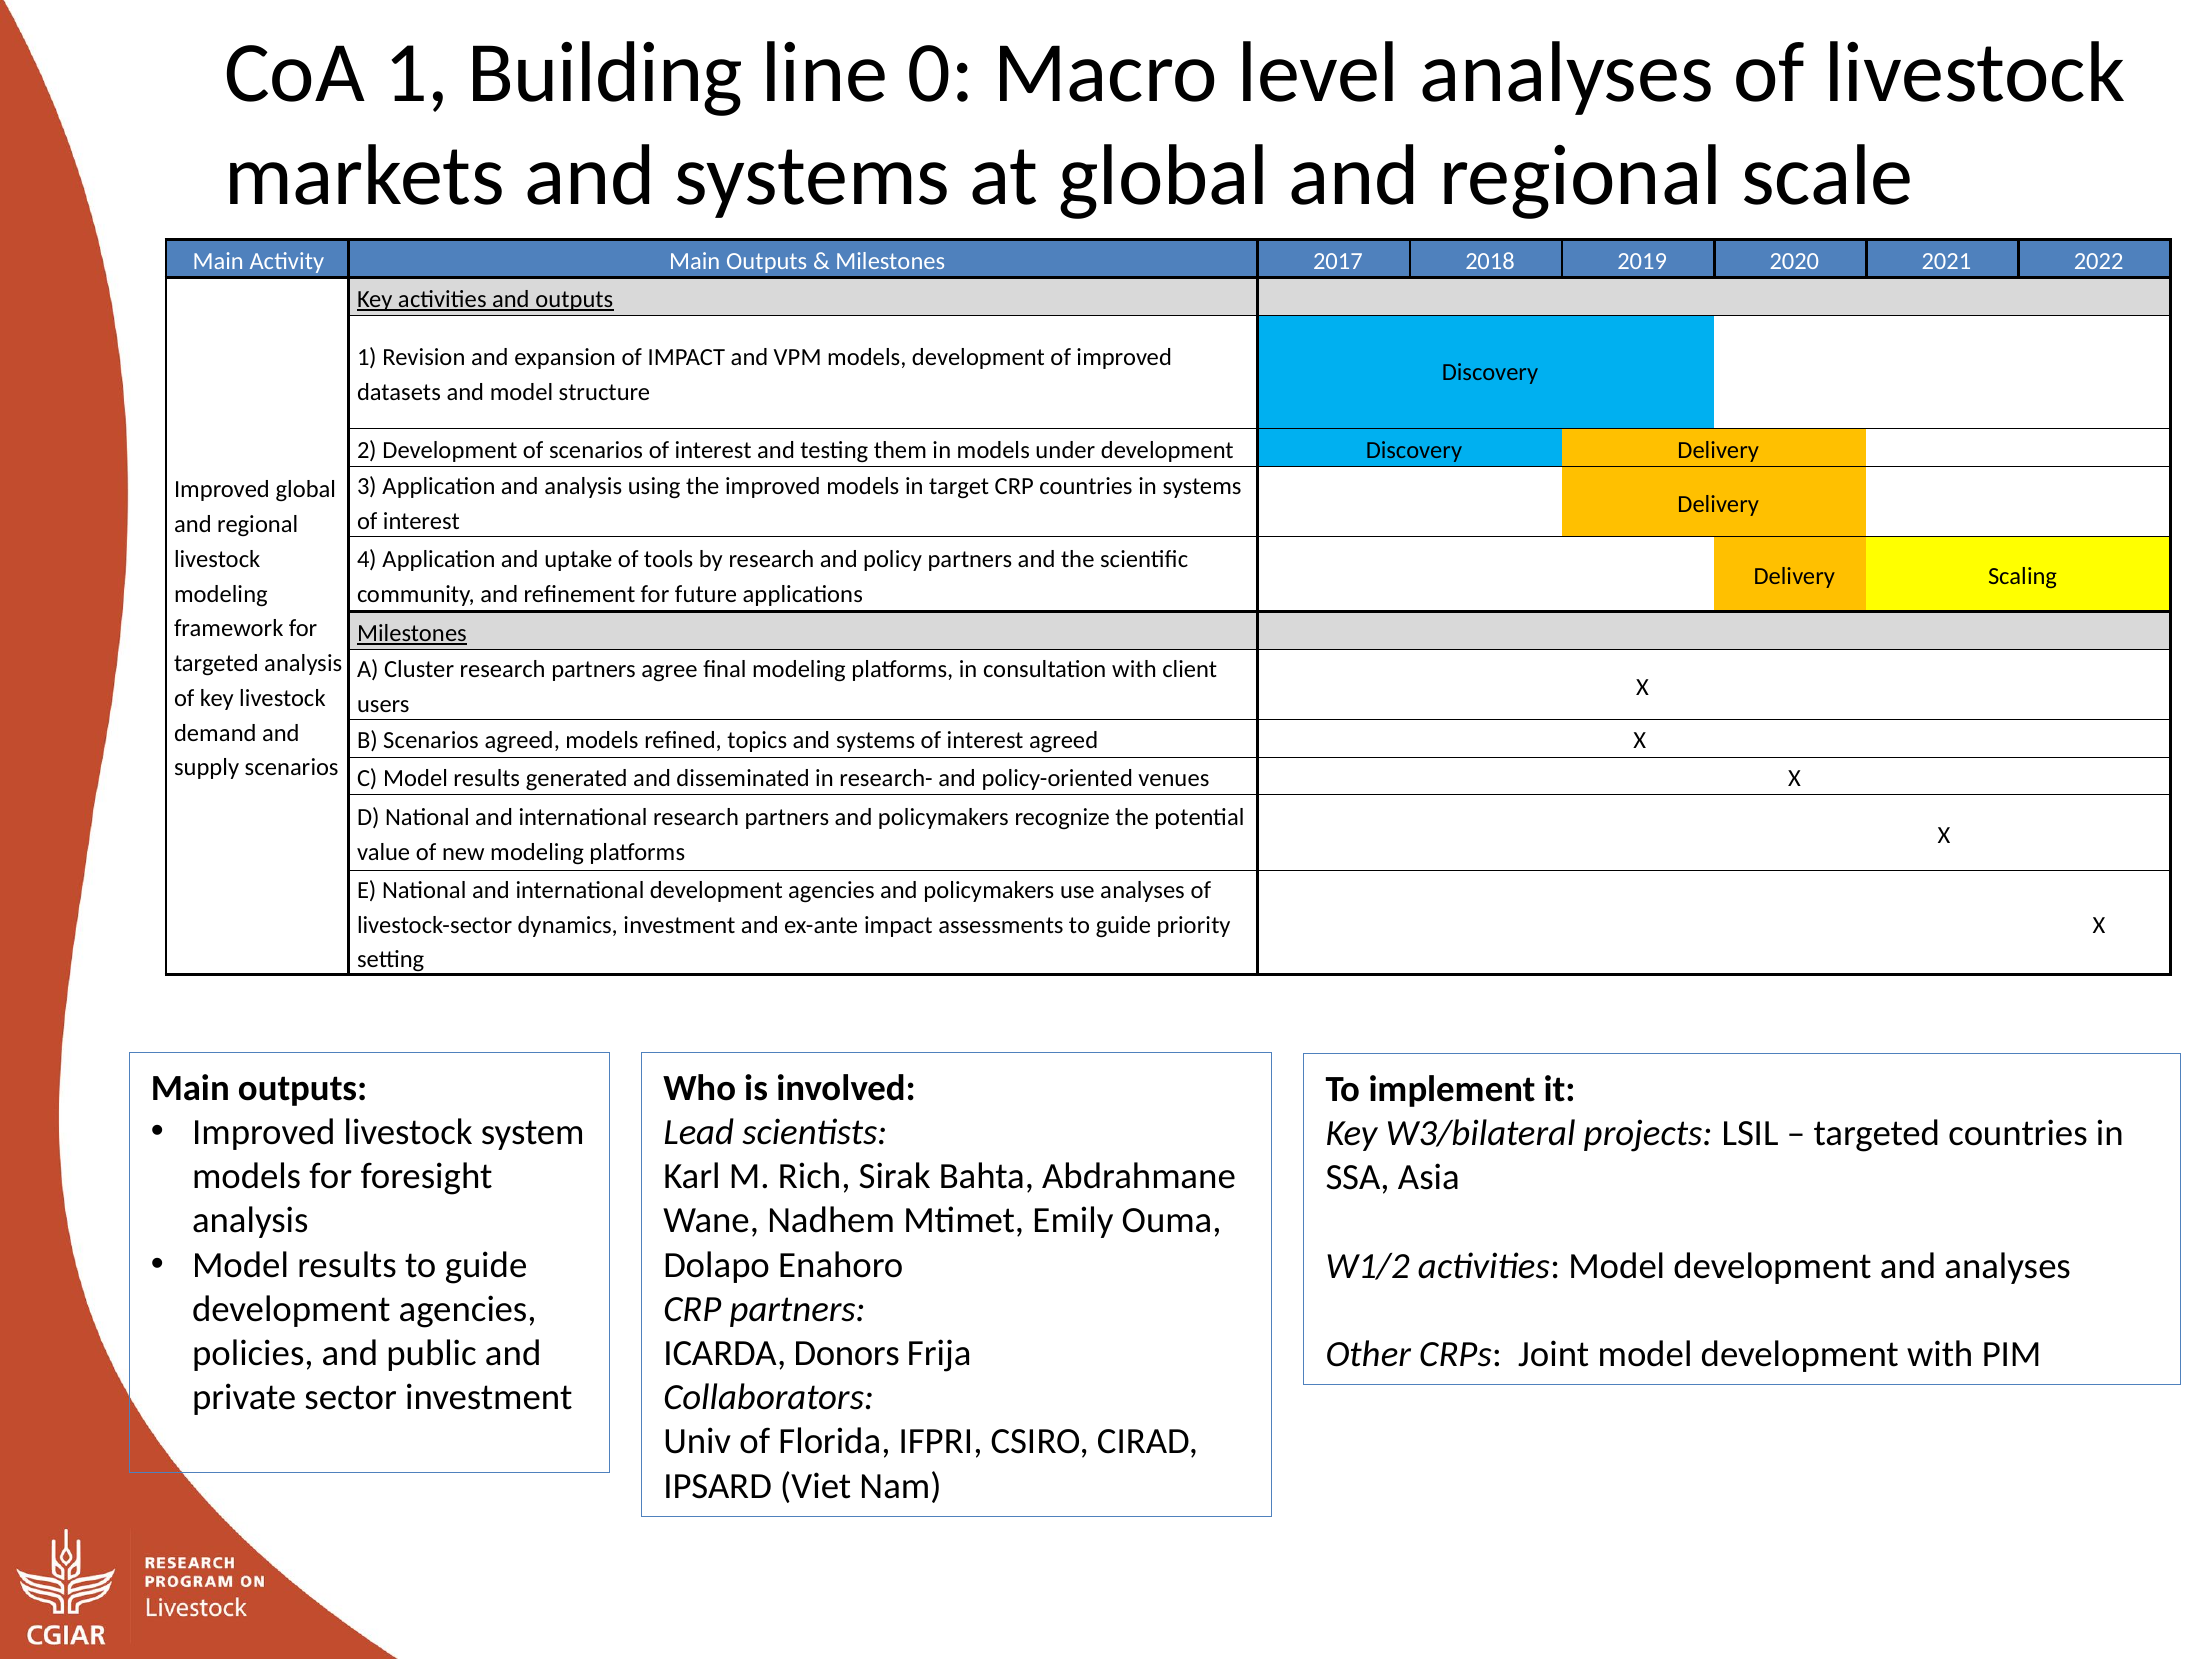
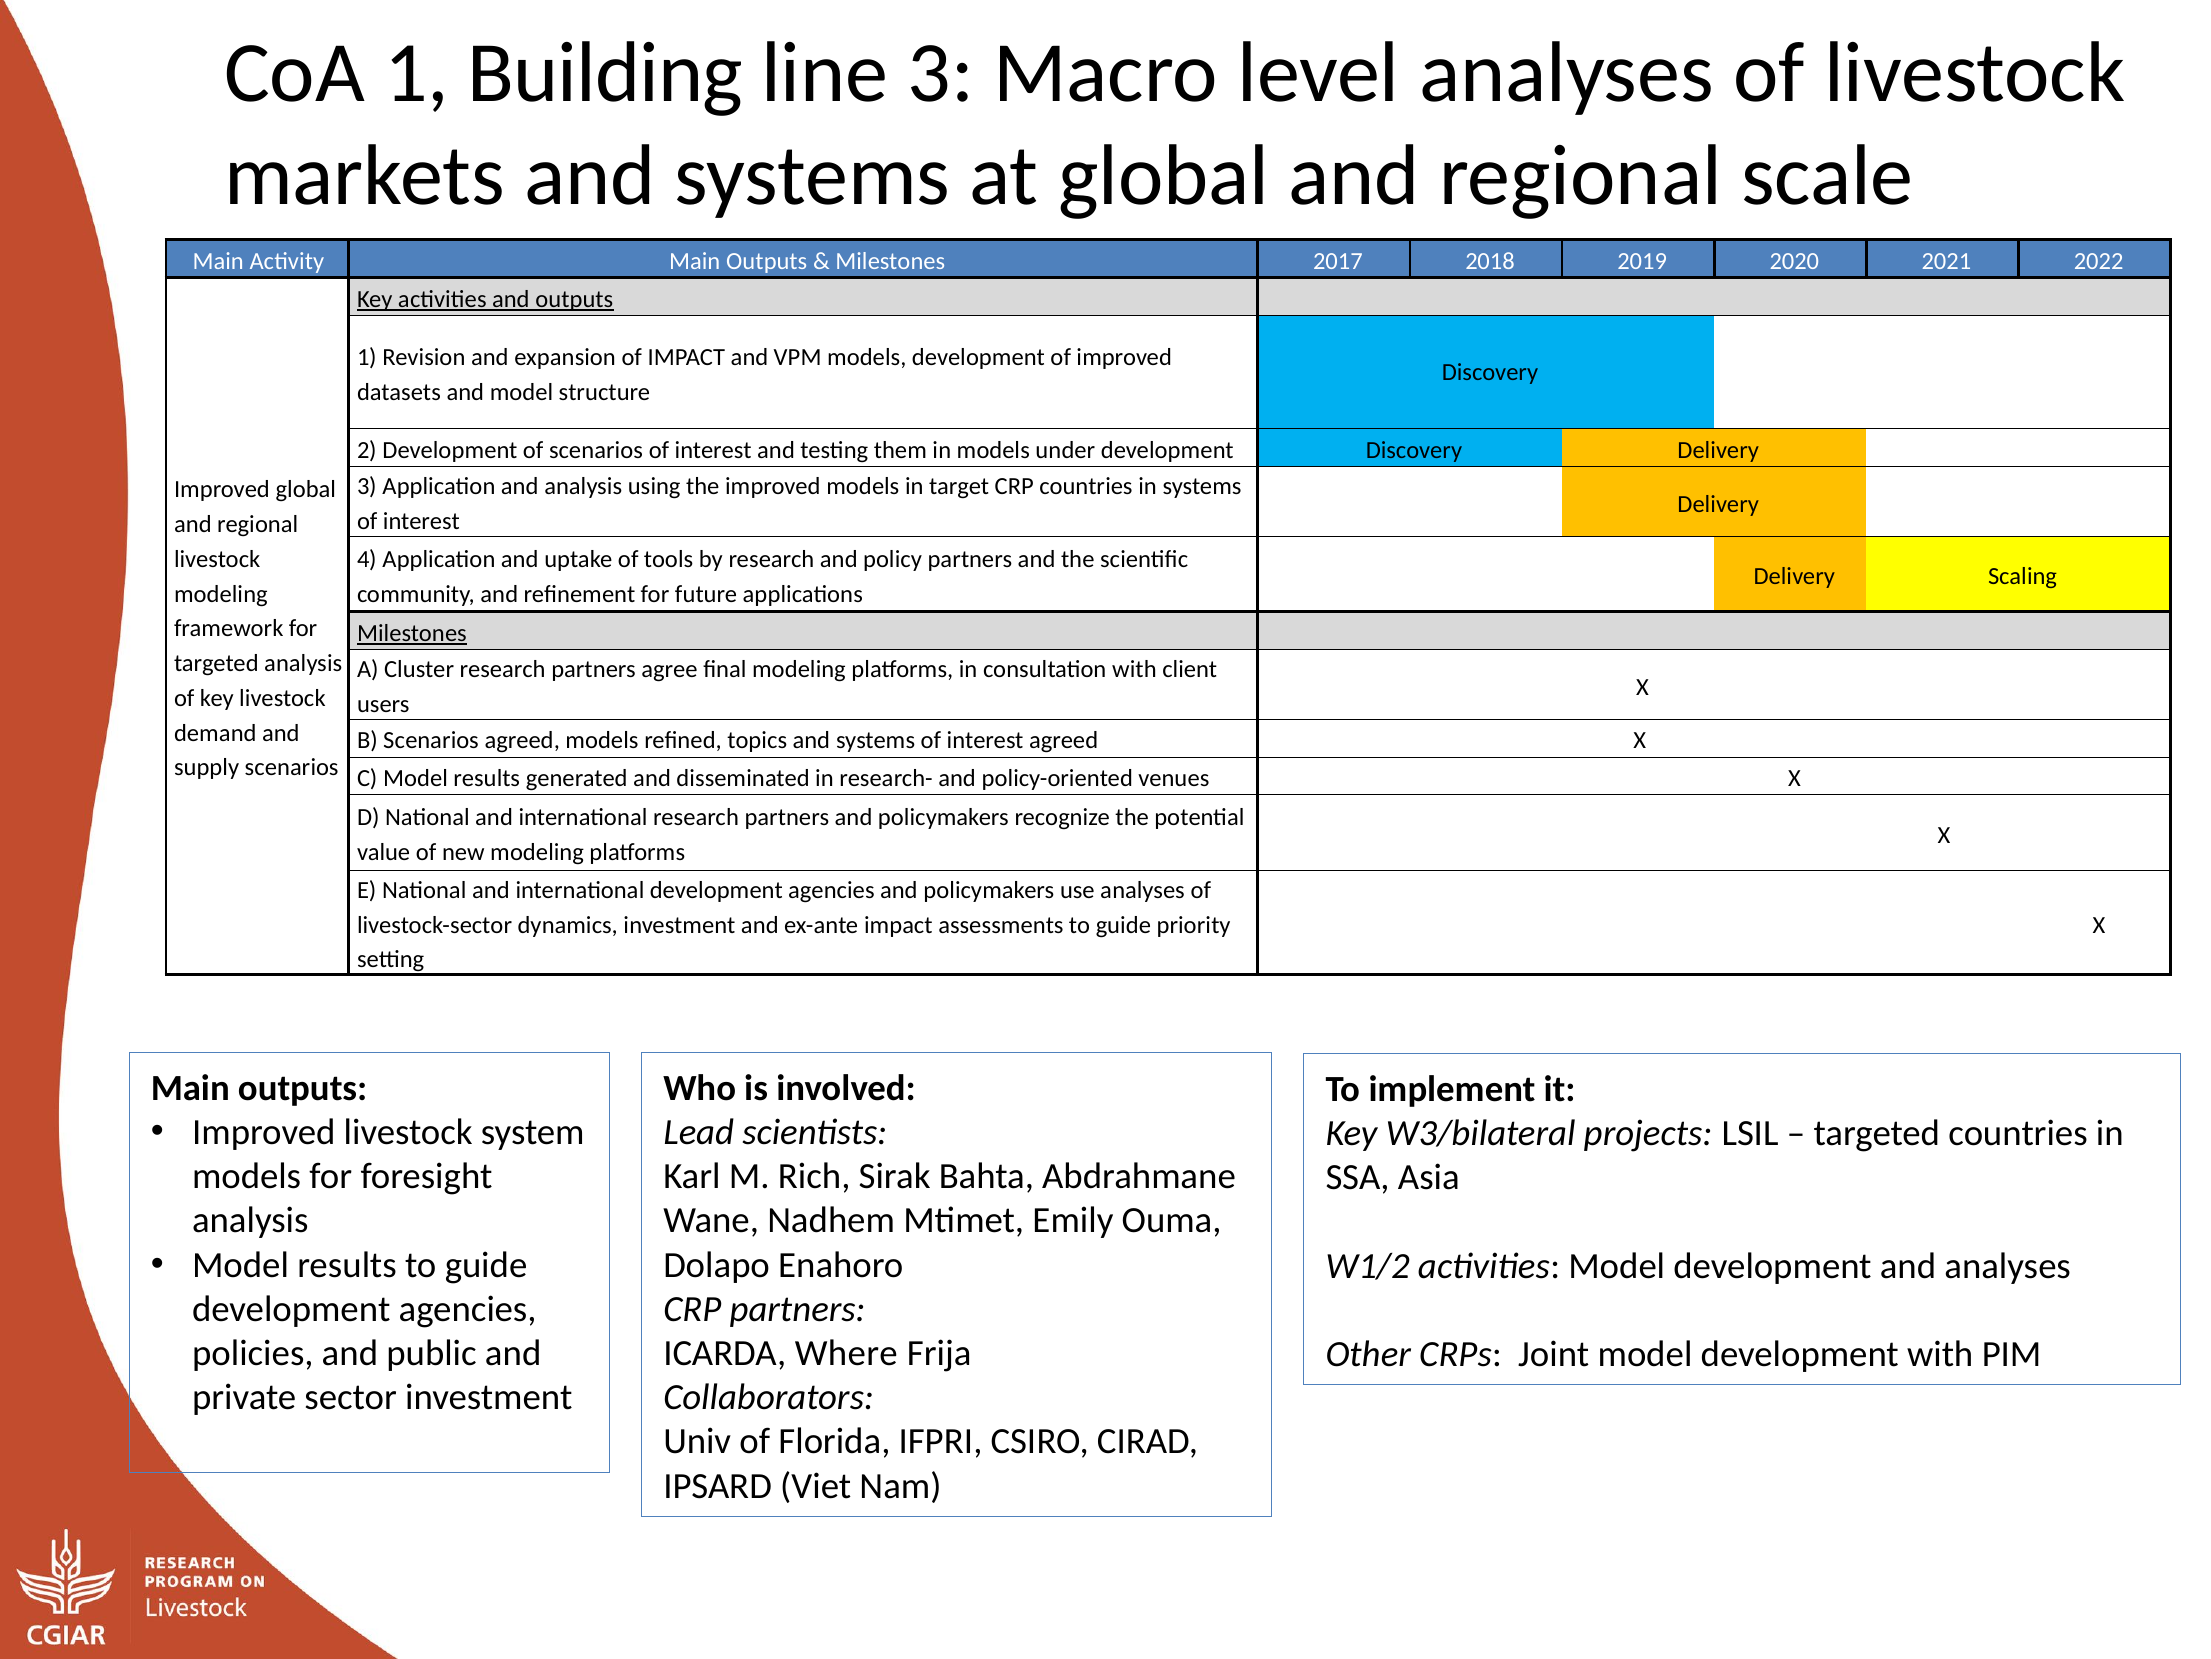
line 0: 0 -> 3
Donors: Donors -> Where
